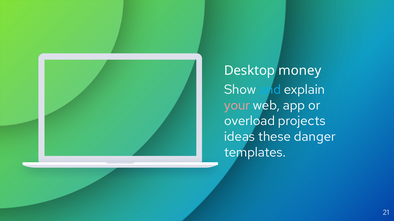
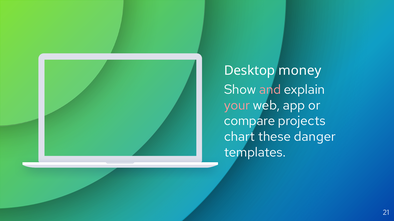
and colour: light blue -> pink
overload: overload -> compare
ideas: ideas -> chart
